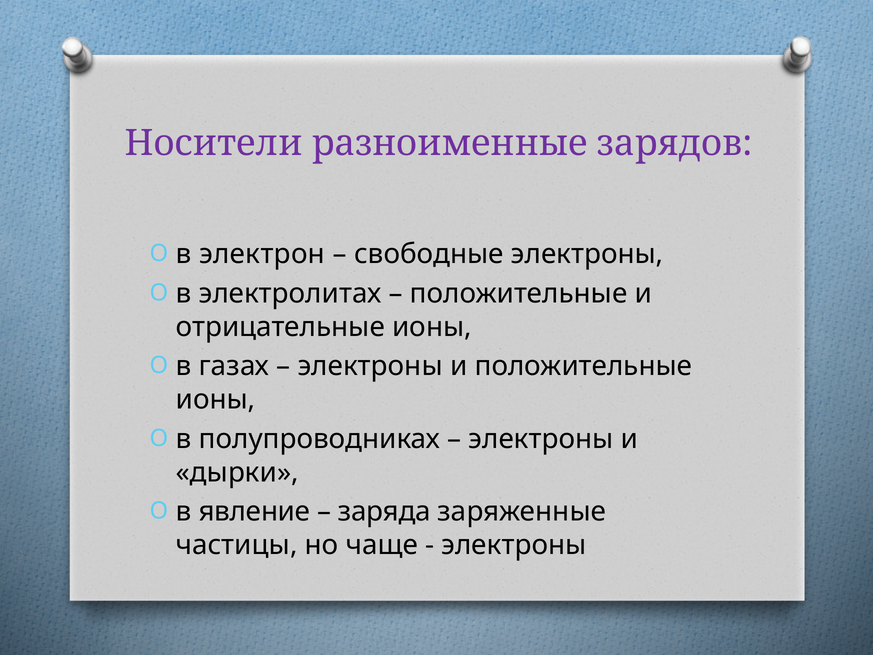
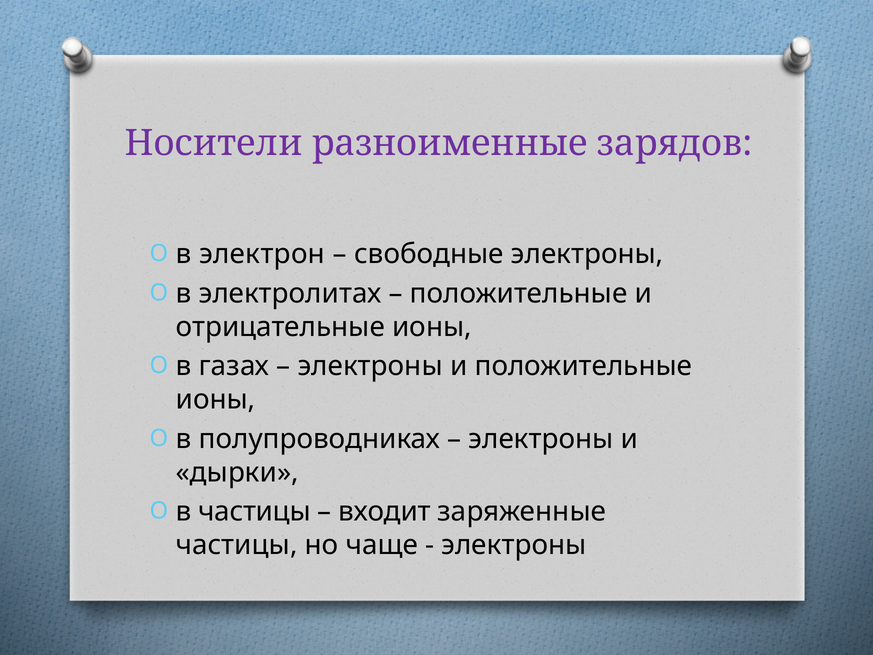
в явление: явление -> частицы
заряда: заряда -> входит
